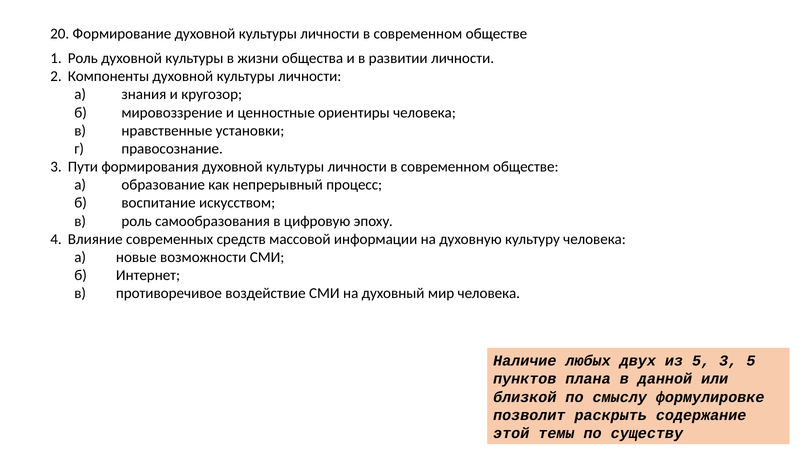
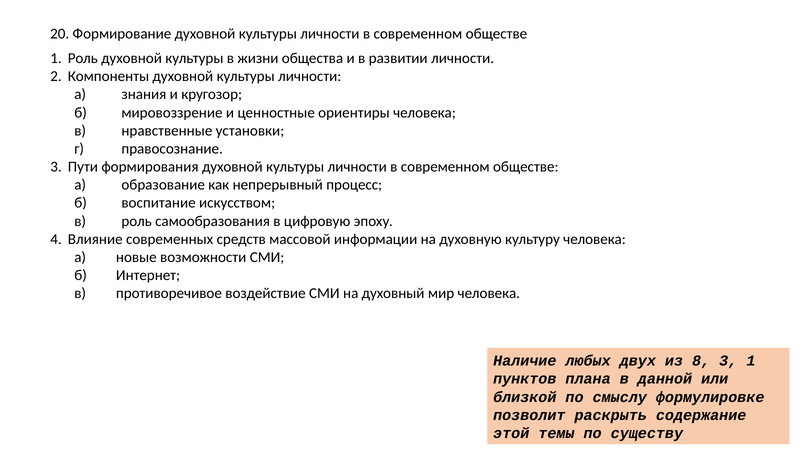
из 5: 5 -> 8
3 5: 5 -> 1
